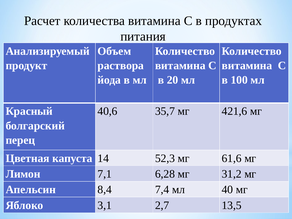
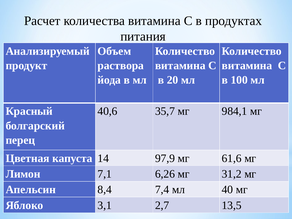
421,6: 421,6 -> 984,1
52,3: 52,3 -> 97,9
6,28: 6,28 -> 6,26
